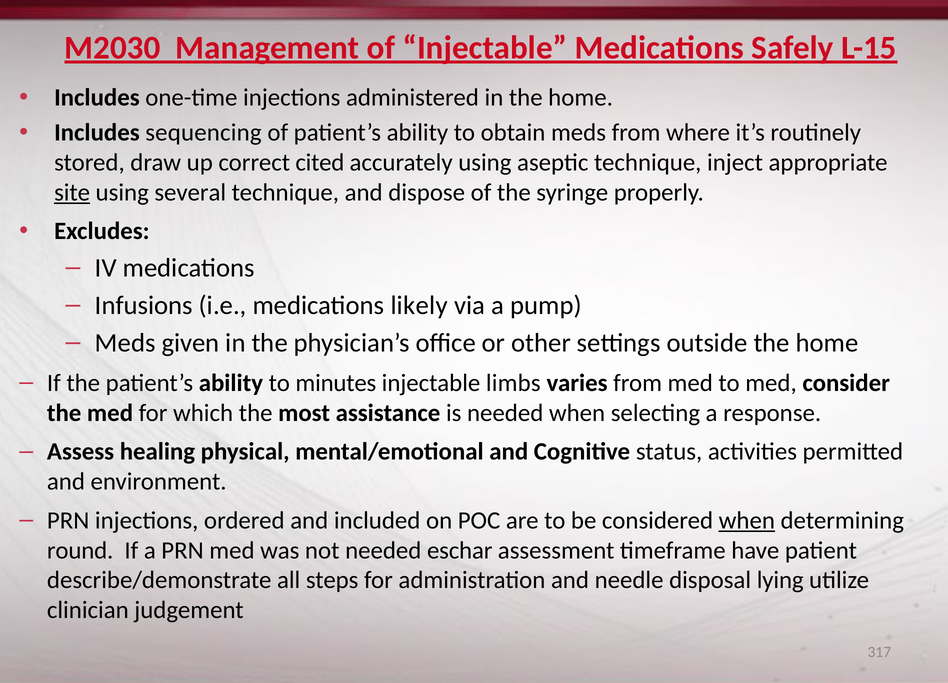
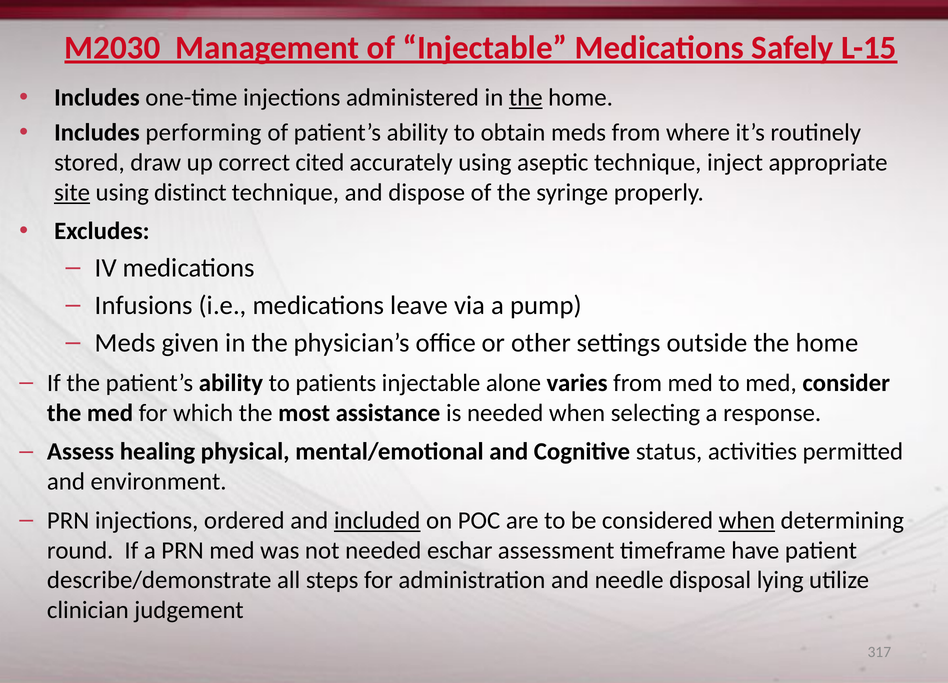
the at (526, 98) underline: none -> present
sequencing: sequencing -> performing
several: several -> distinct
likely: likely -> leave
minutes: minutes -> patients
limbs: limbs -> alone
included underline: none -> present
